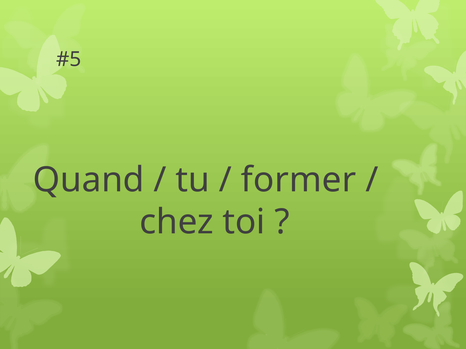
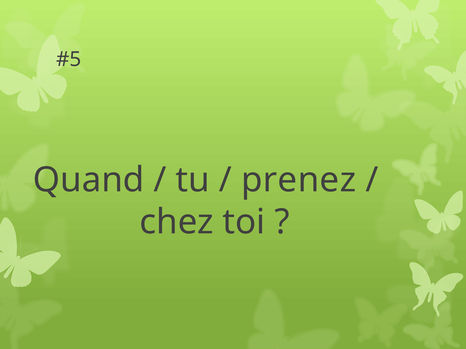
former: former -> prenez
